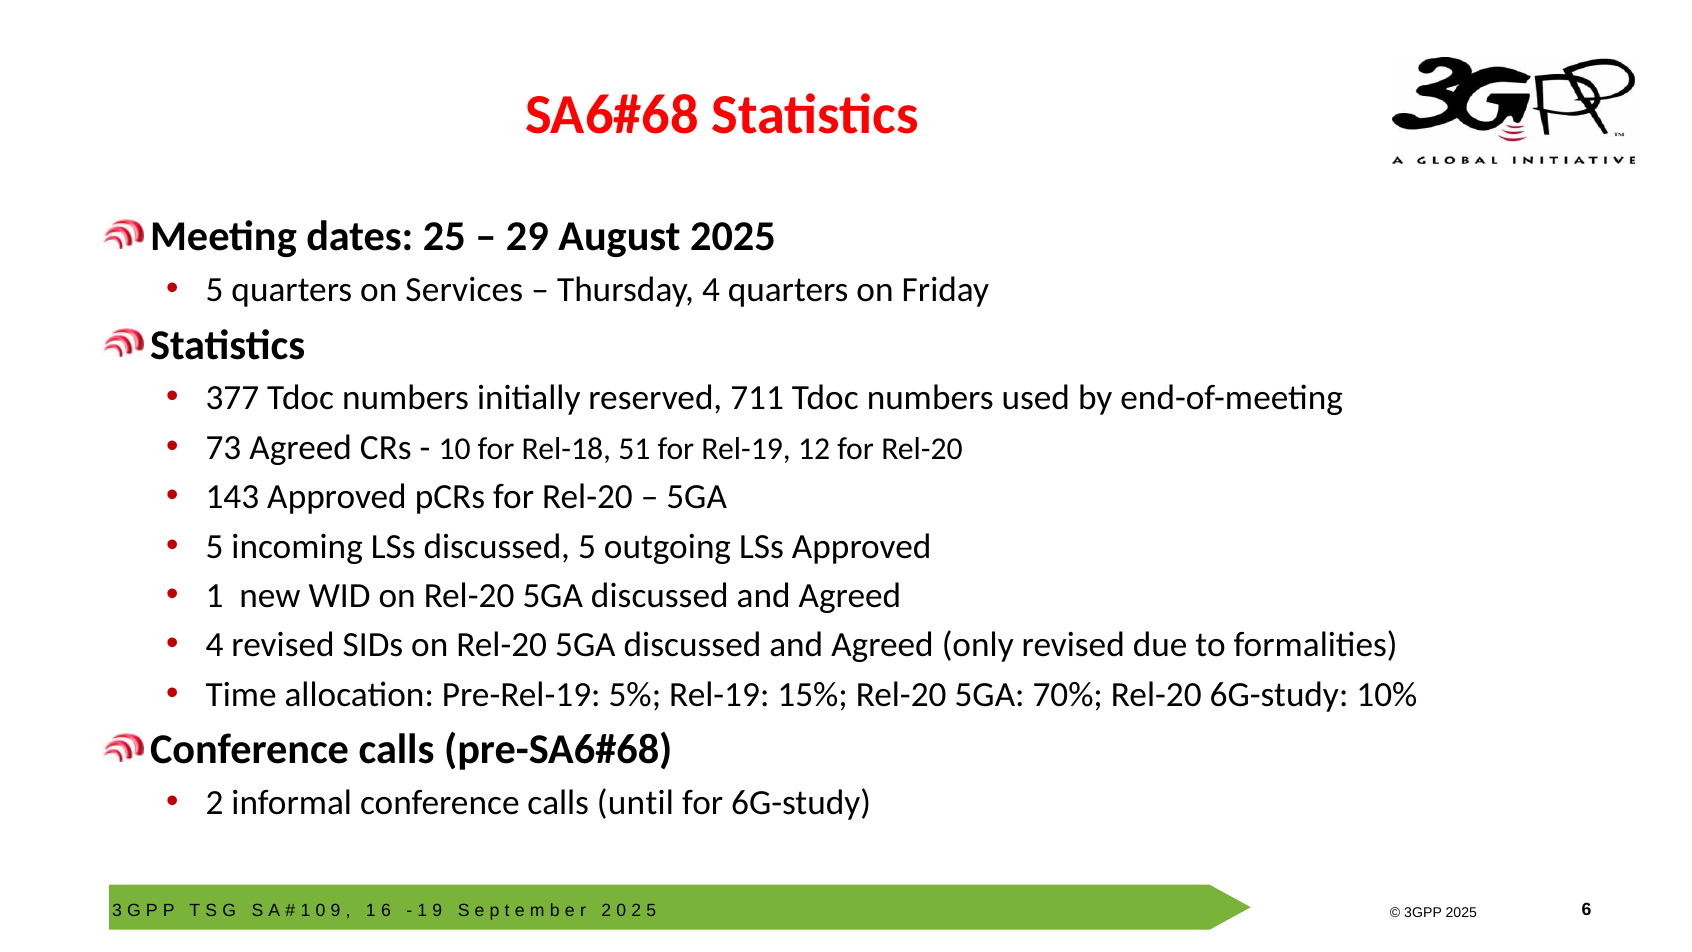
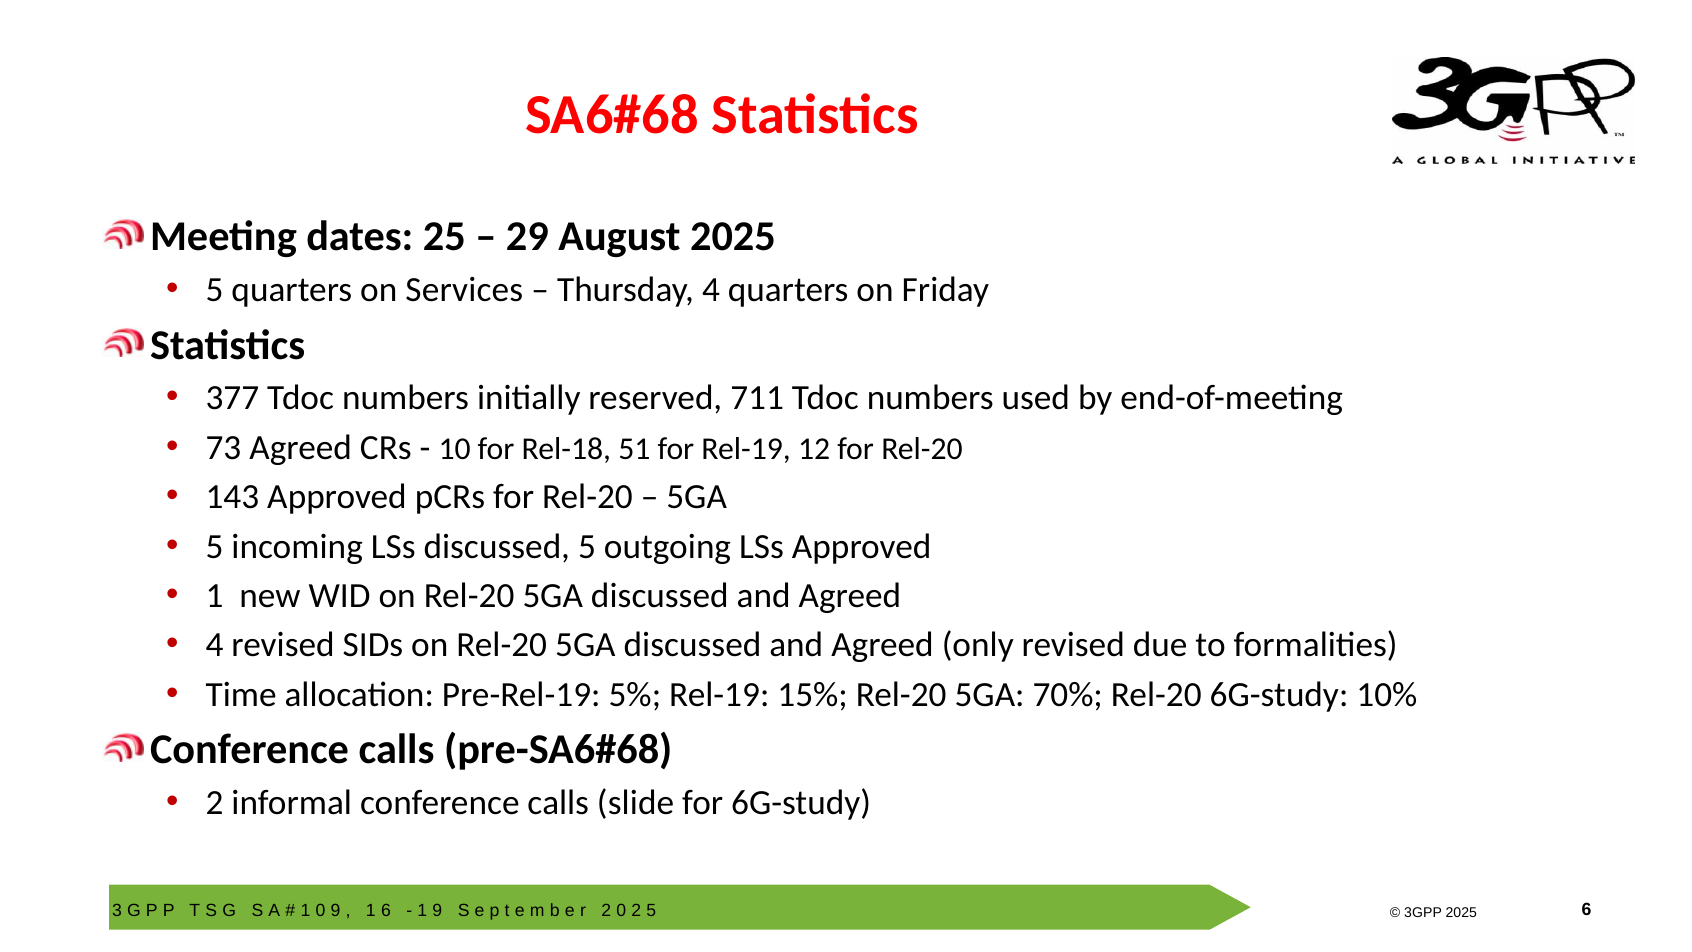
until: until -> slide
